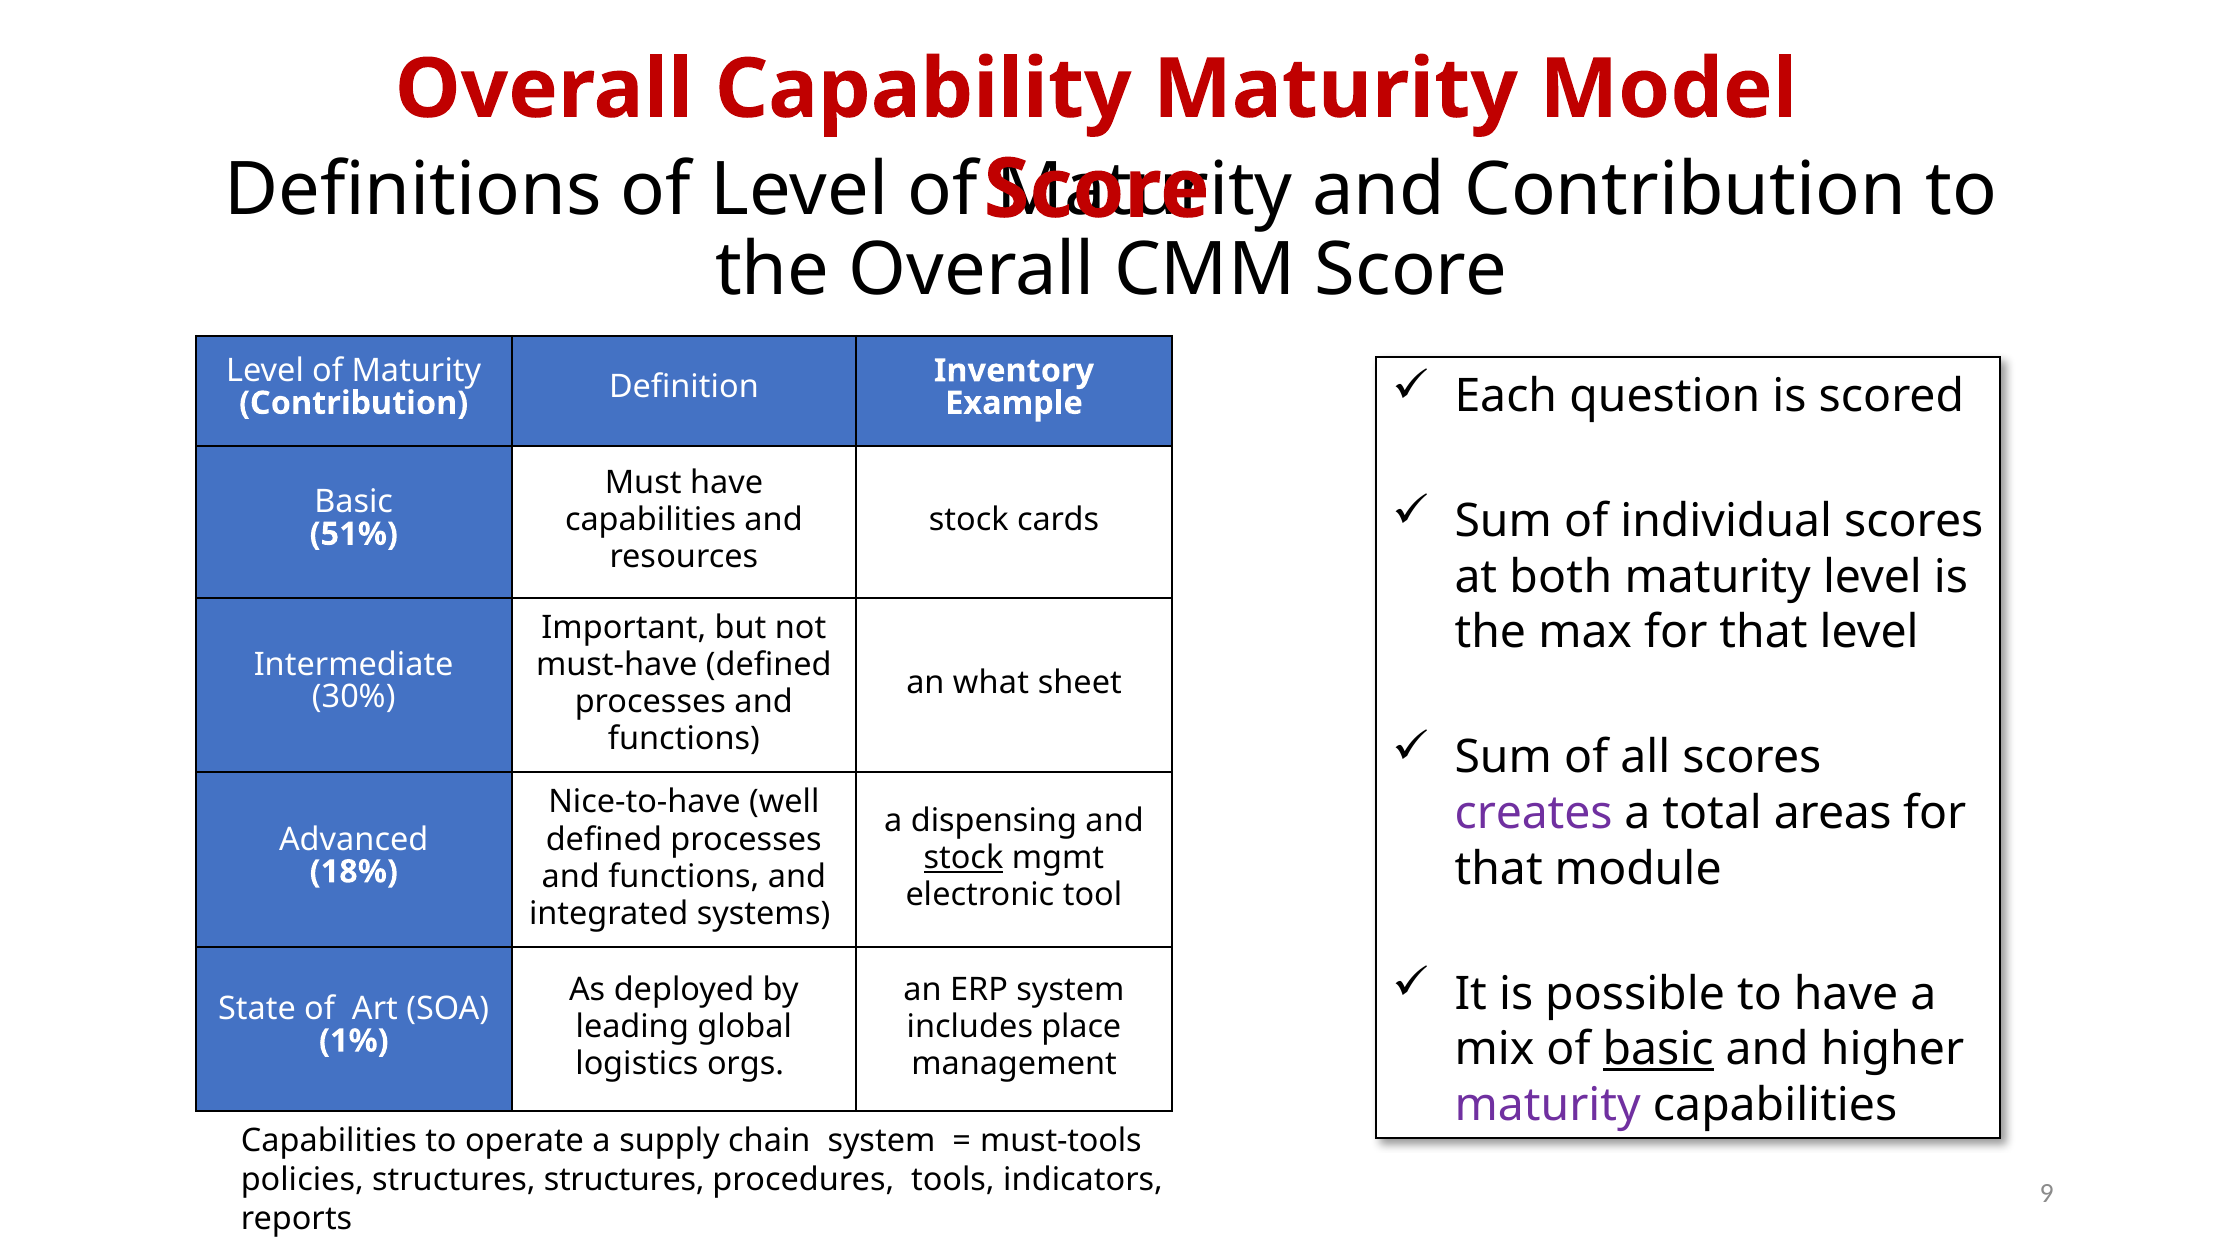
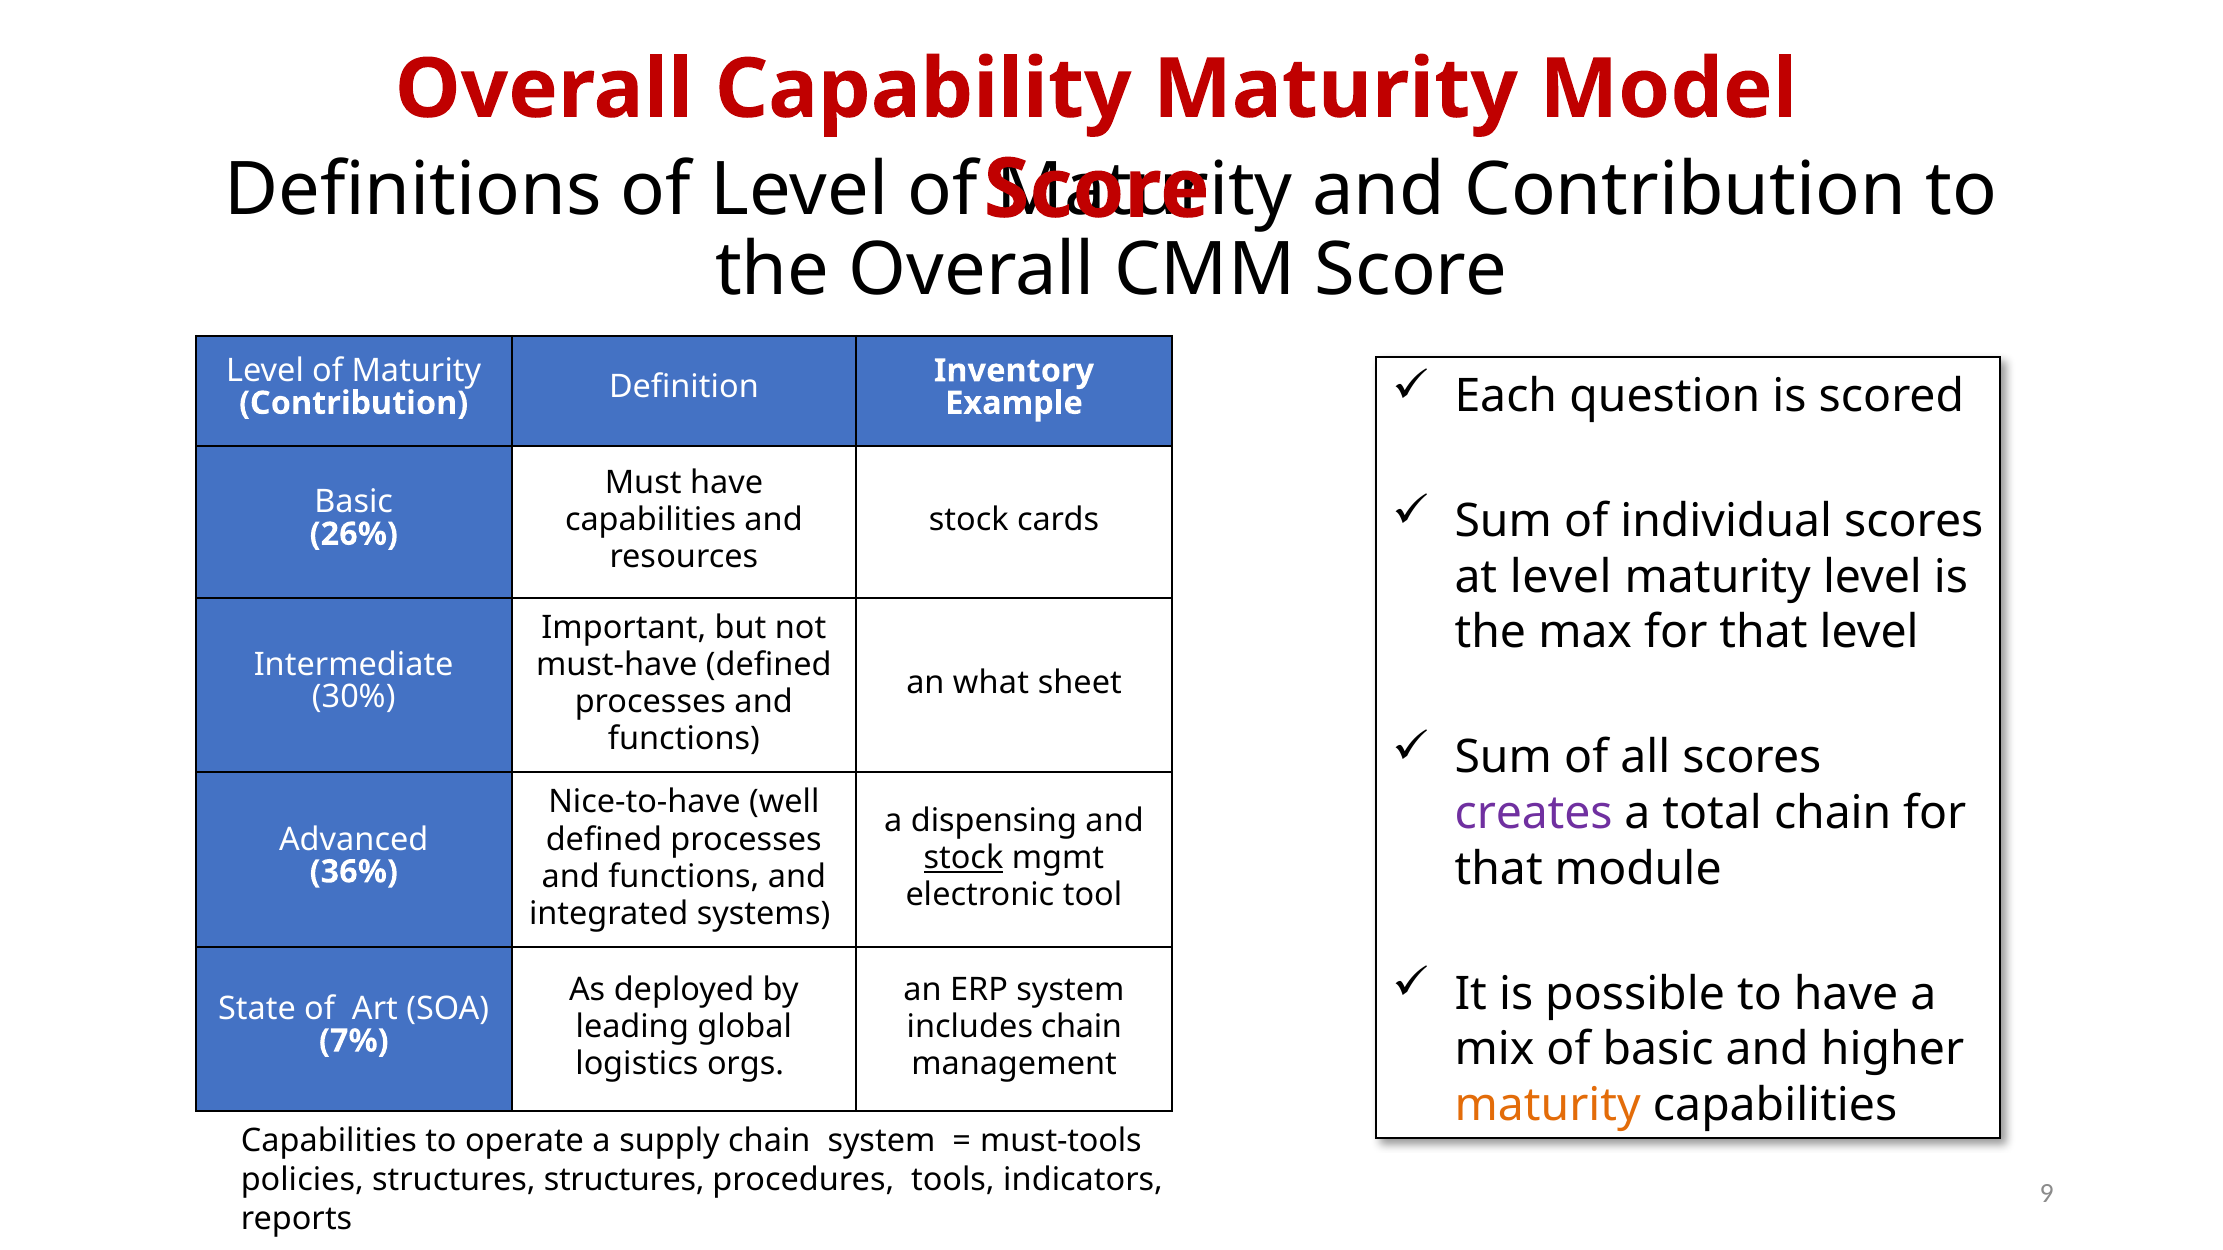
51%: 51% -> 26%
at both: both -> level
total areas: areas -> chain
18%: 18% -> 36%
includes place: place -> chain
1%: 1% -> 7%
basic at (1658, 1050) underline: present -> none
maturity at (1548, 1105) colour: purple -> orange
